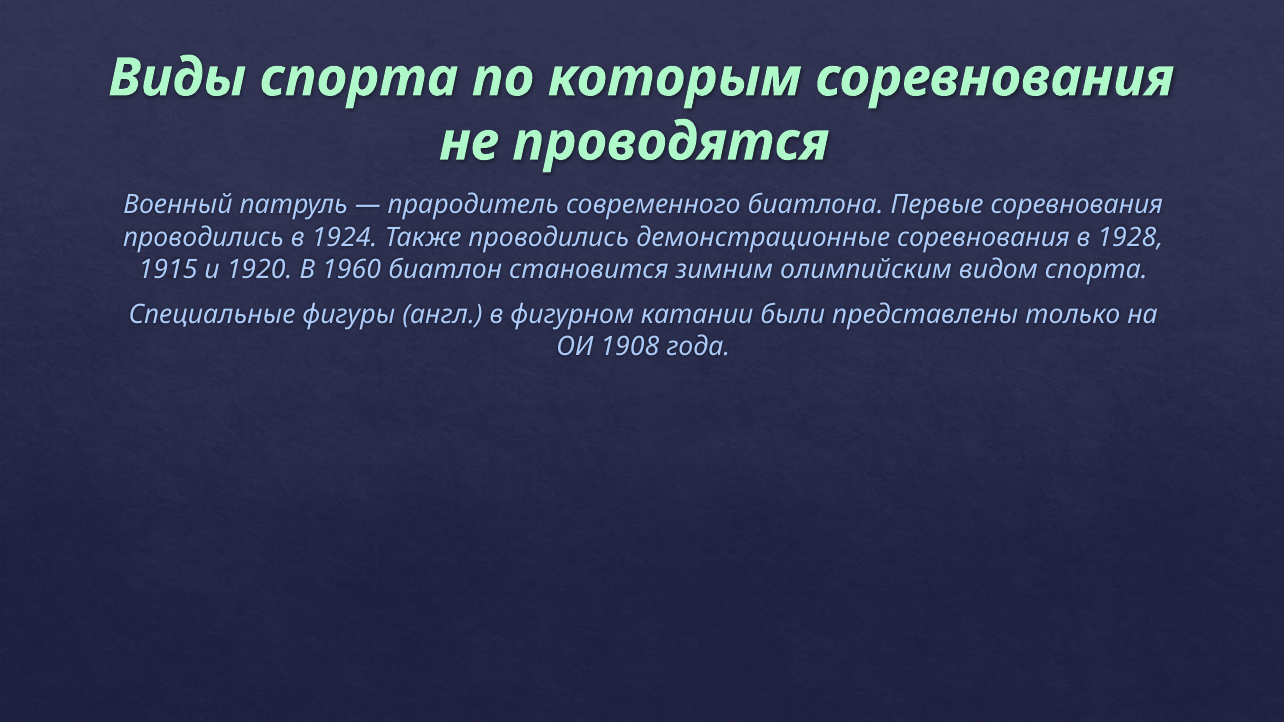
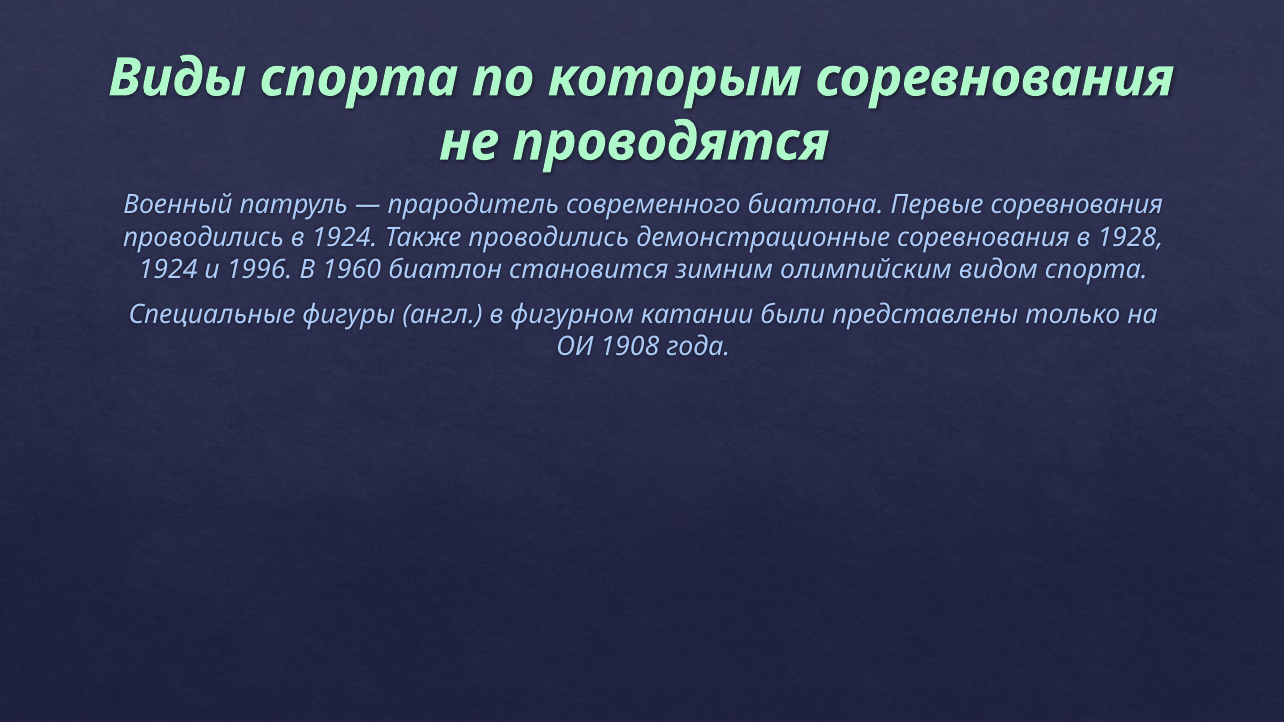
1915 at (168, 269): 1915 -> 1924
1920: 1920 -> 1996
